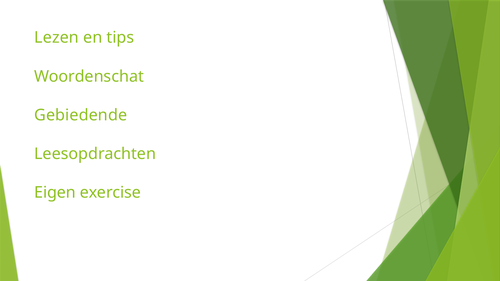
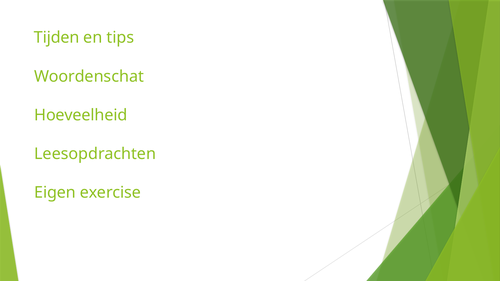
Lezen: Lezen -> Tijden
Gebiedende: Gebiedende -> Hoeveelheid
